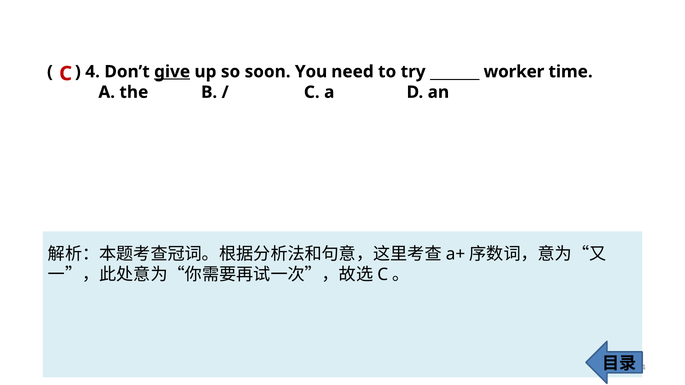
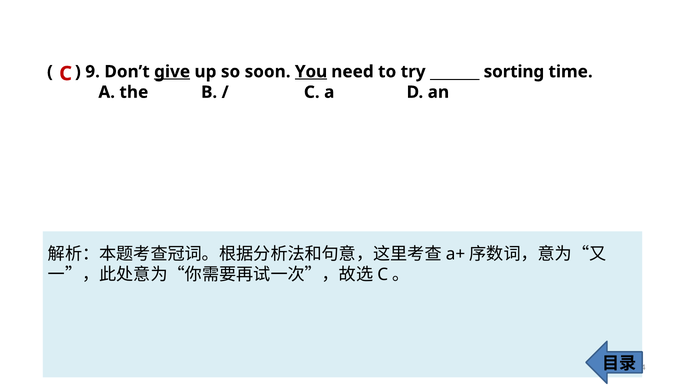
4: 4 -> 9
You underline: none -> present
worker: worker -> sorting
